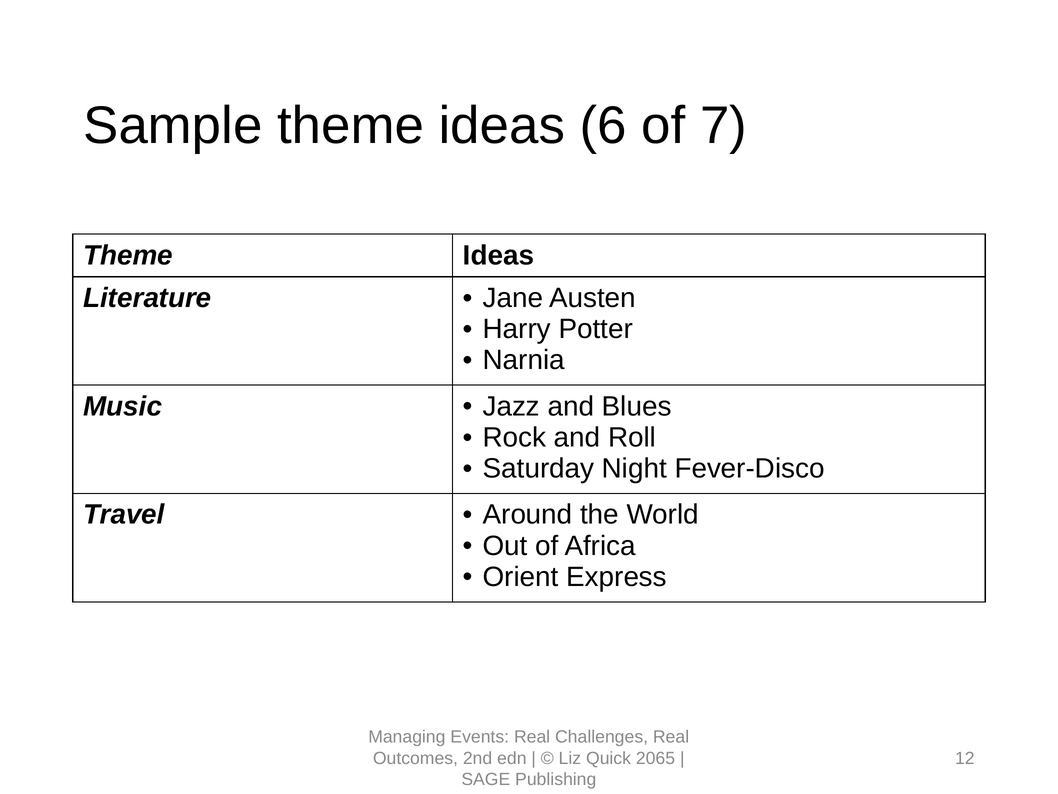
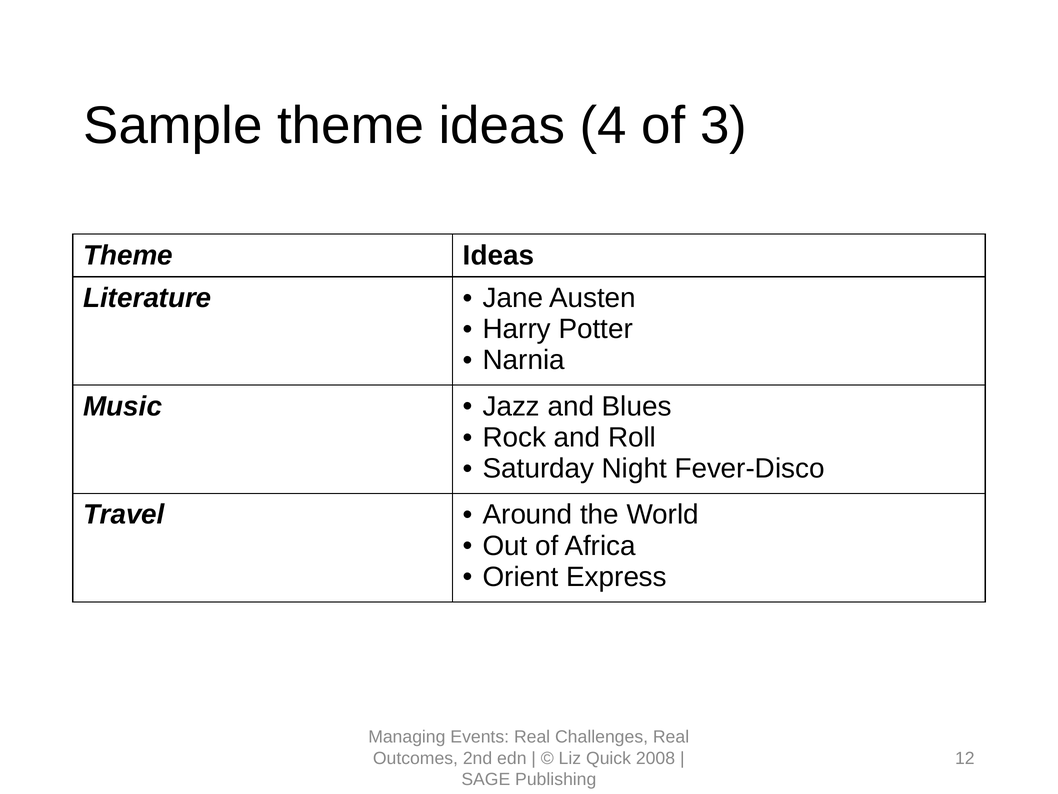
6: 6 -> 4
7: 7 -> 3
2065: 2065 -> 2008
